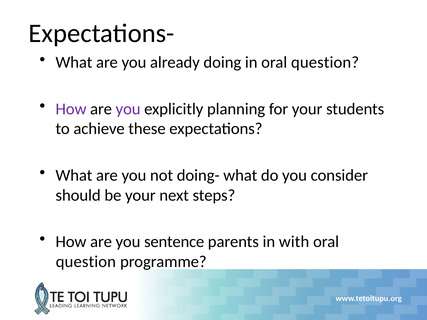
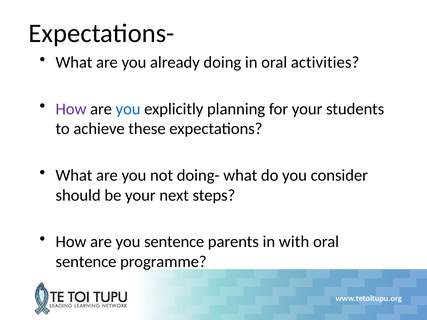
in oral question: question -> activities
you at (128, 109) colour: purple -> blue
question at (86, 262): question -> sentence
